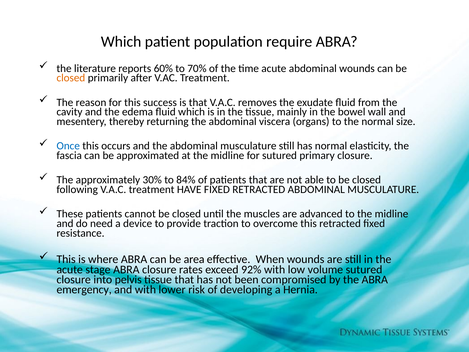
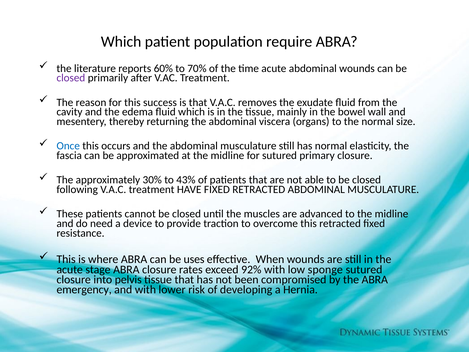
closed at (71, 78) colour: orange -> purple
84%: 84% -> 43%
area: area -> uses
volume: volume -> sponge
